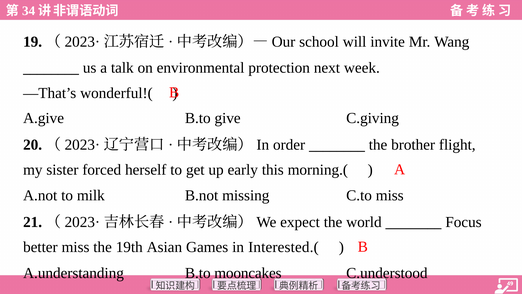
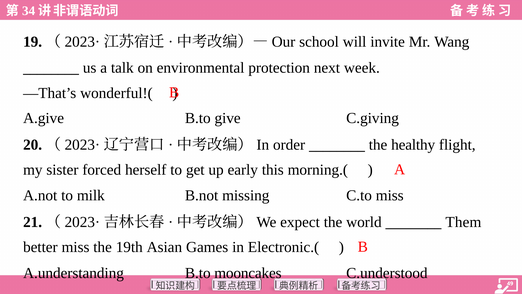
brother: brother -> healthy
Focus: Focus -> Them
Interested.(: Interested.( -> Electronic.(
